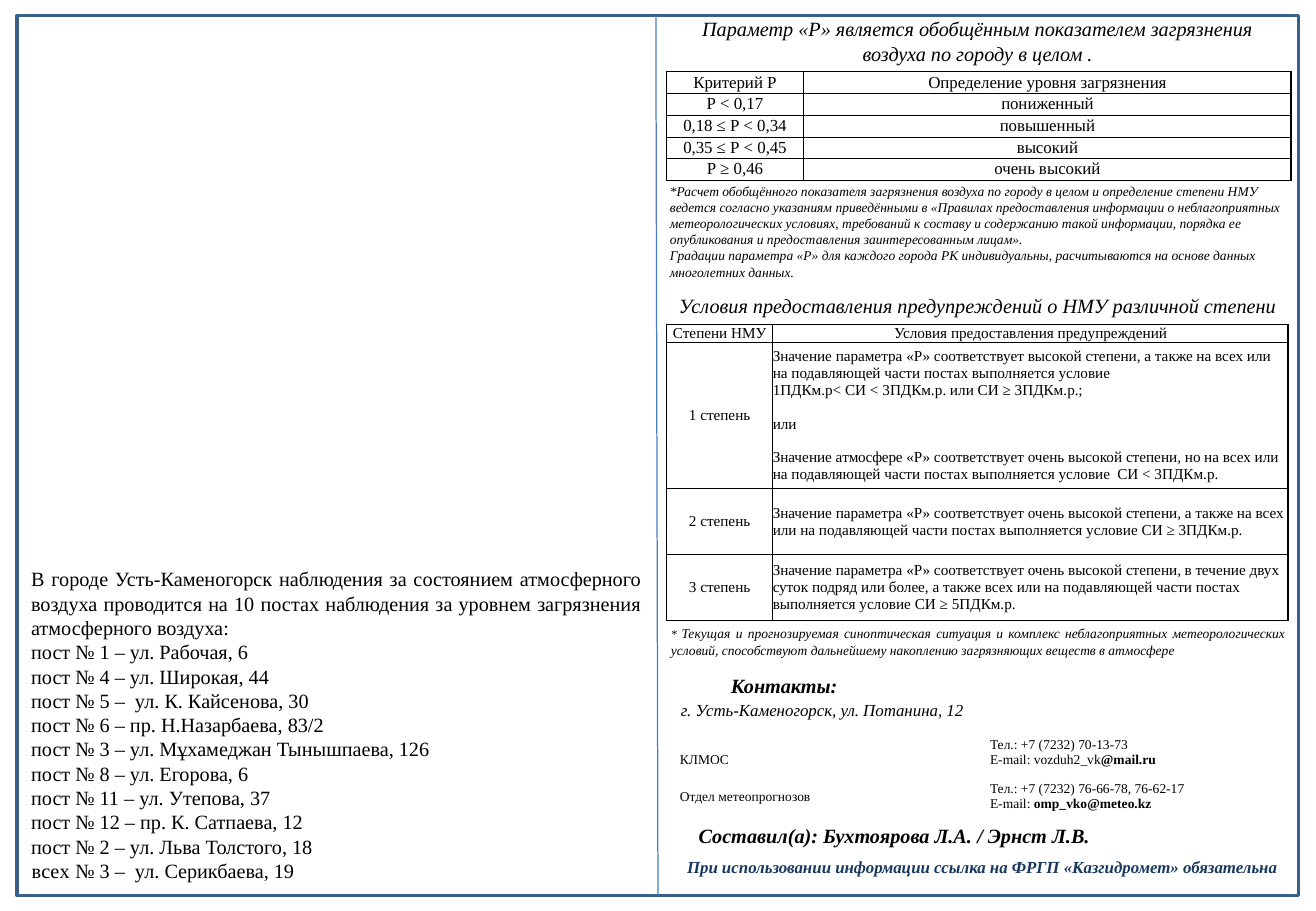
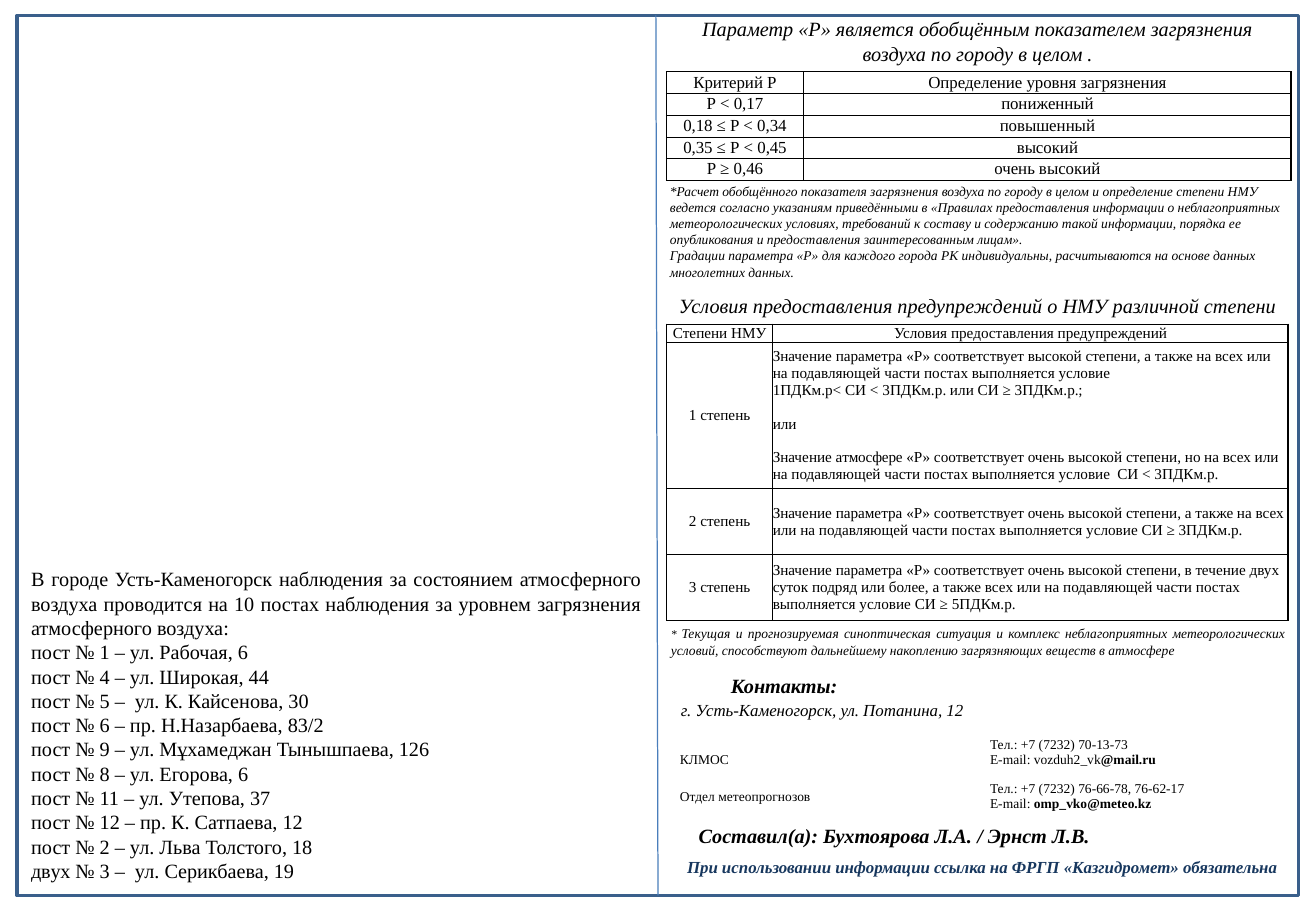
3 at (105, 750): 3 -> 9
всех at (51, 872): всех -> двух
